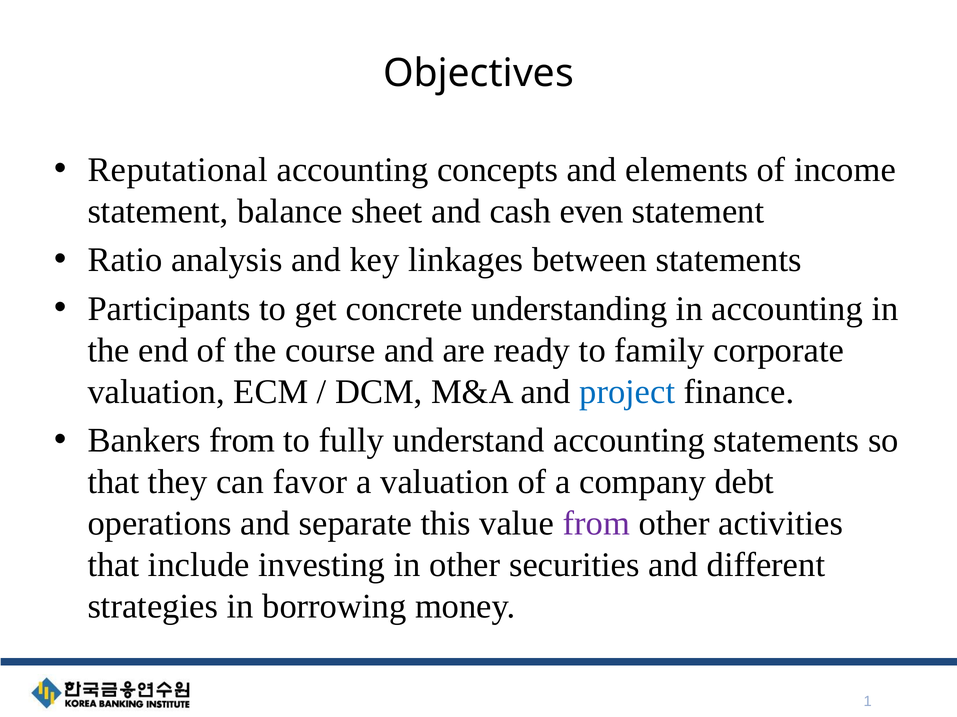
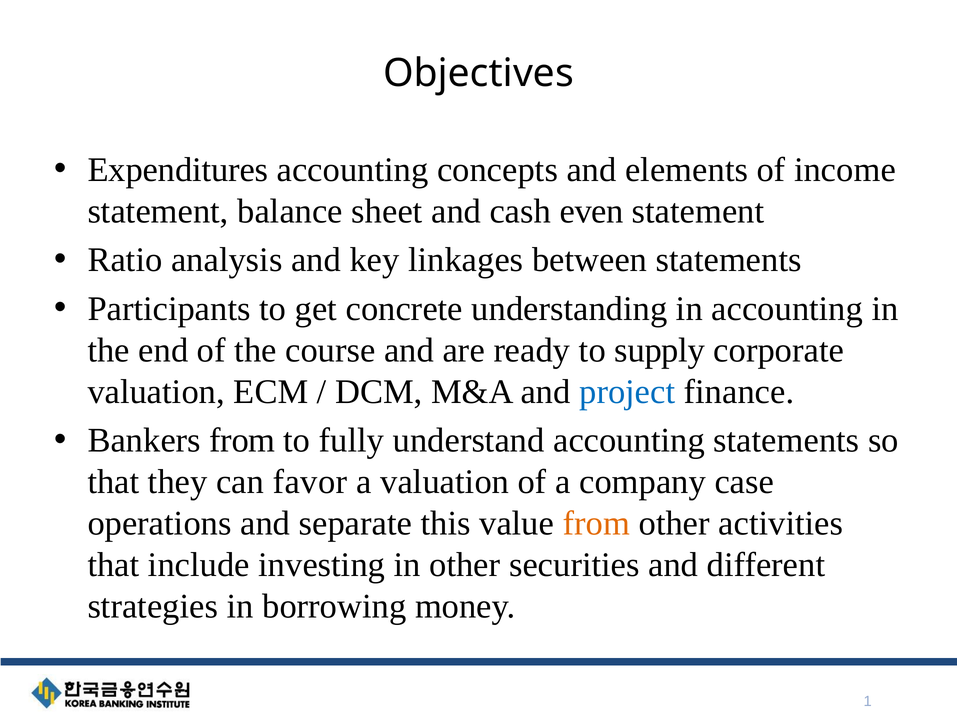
Reputational: Reputational -> Expenditures
family: family -> supply
debt: debt -> case
from at (596, 524) colour: purple -> orange
